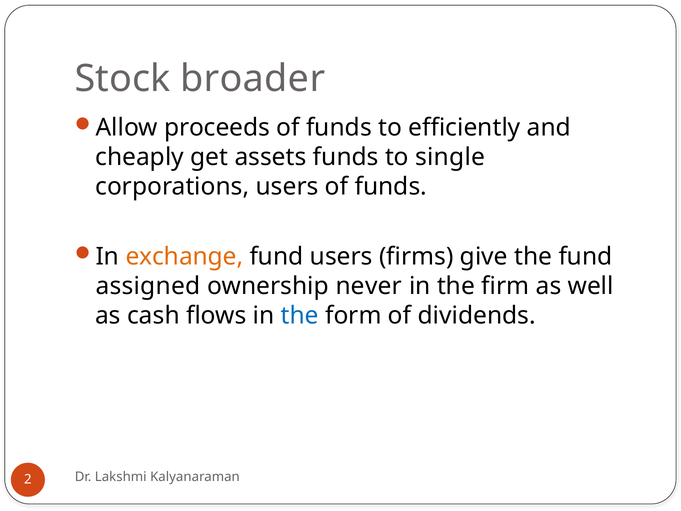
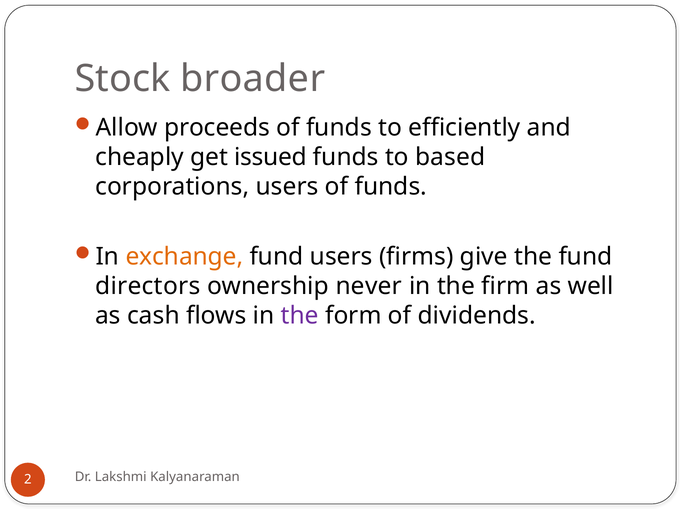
assets: assets -> issued
single: single -> based
assigned: assigned -> directors
the at (300, 316) colour: blue -> purple
